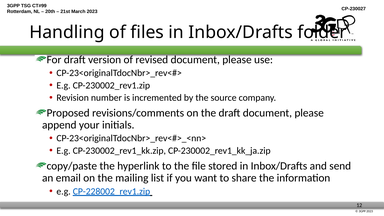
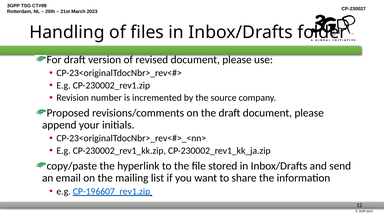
CP-228002_rev1.zip: CP-228002_rev1.zip -> CP-196607_rev1.zip
